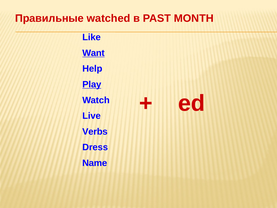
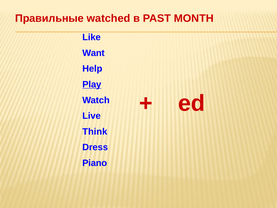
Want underline: present -> none
Verbs: Verbs -> Think
Name: Name -> Piano
